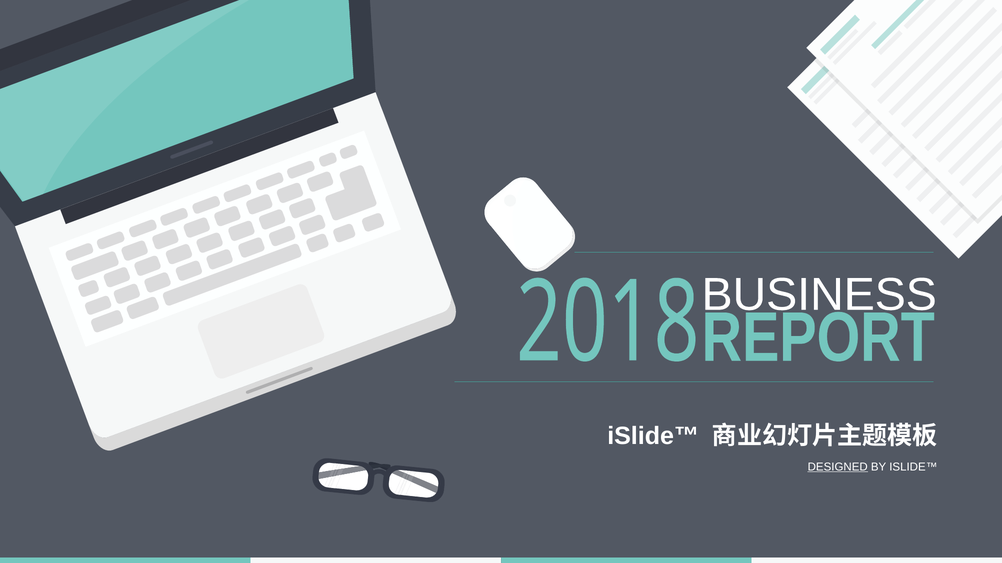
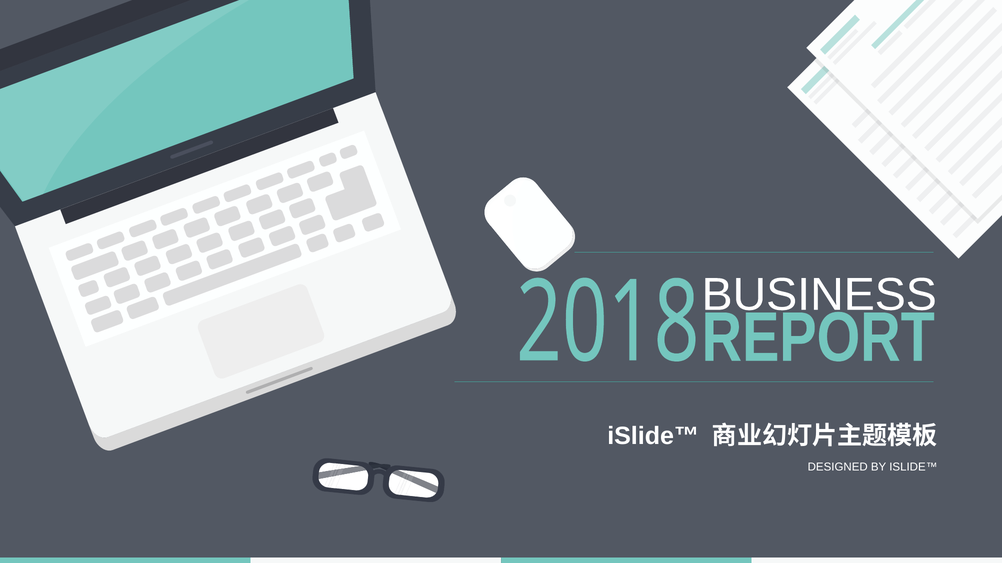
DESIGNED underline: present -> none
